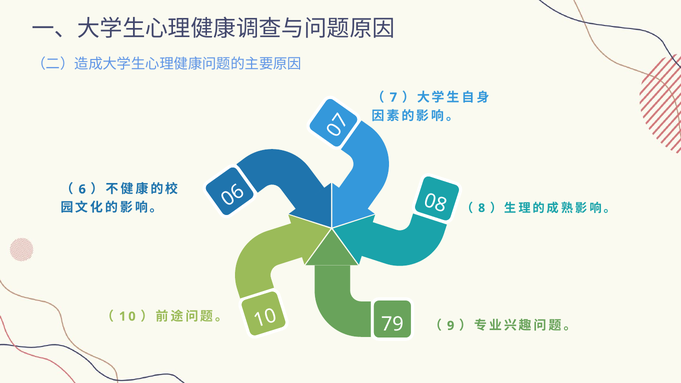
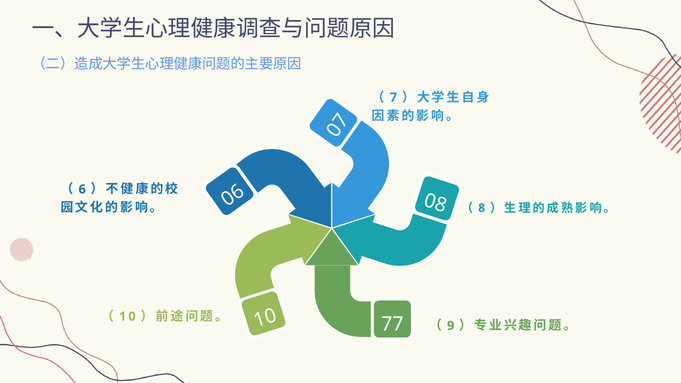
79: 79 -> 77
